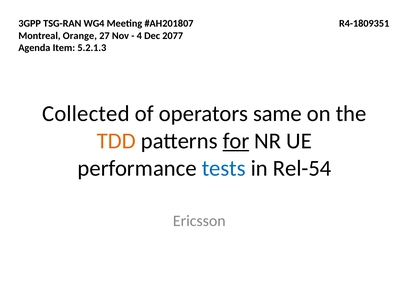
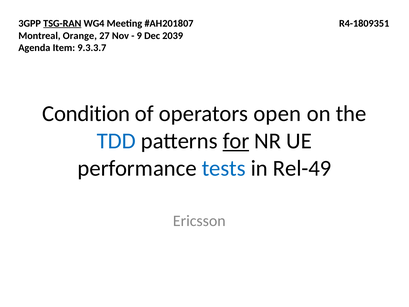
TSG-RAN underline: none -> present
4: 4 -> 9
2077: 2077 -> 2039
5.2.1.3: 5.2.1.3 -> 9.3.3.7
Collected: Collected -> Condition
same: same -> open
TDD colour: orange -> blue
Rel-54: Rel-54 -> Rel-49
